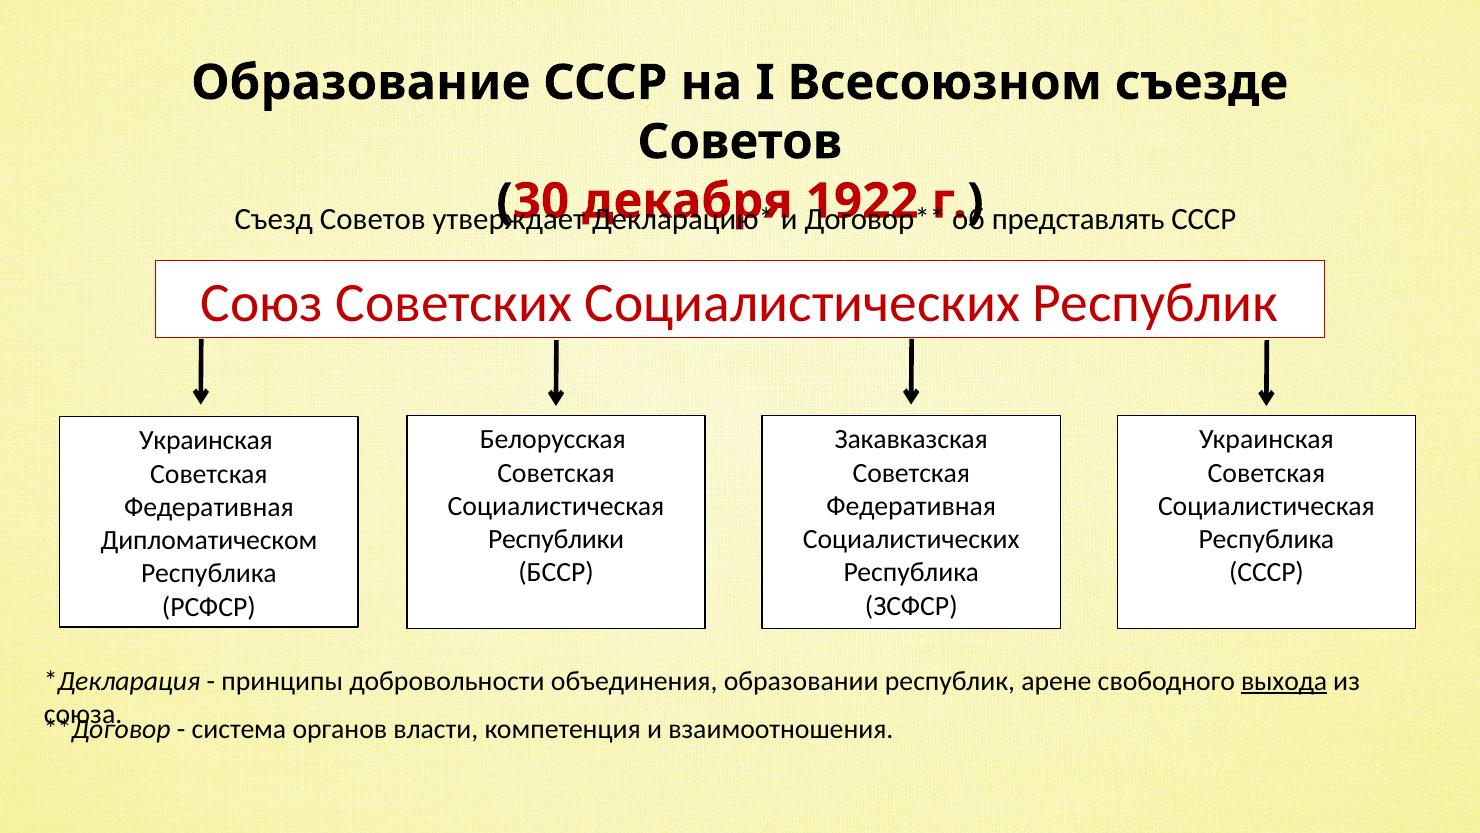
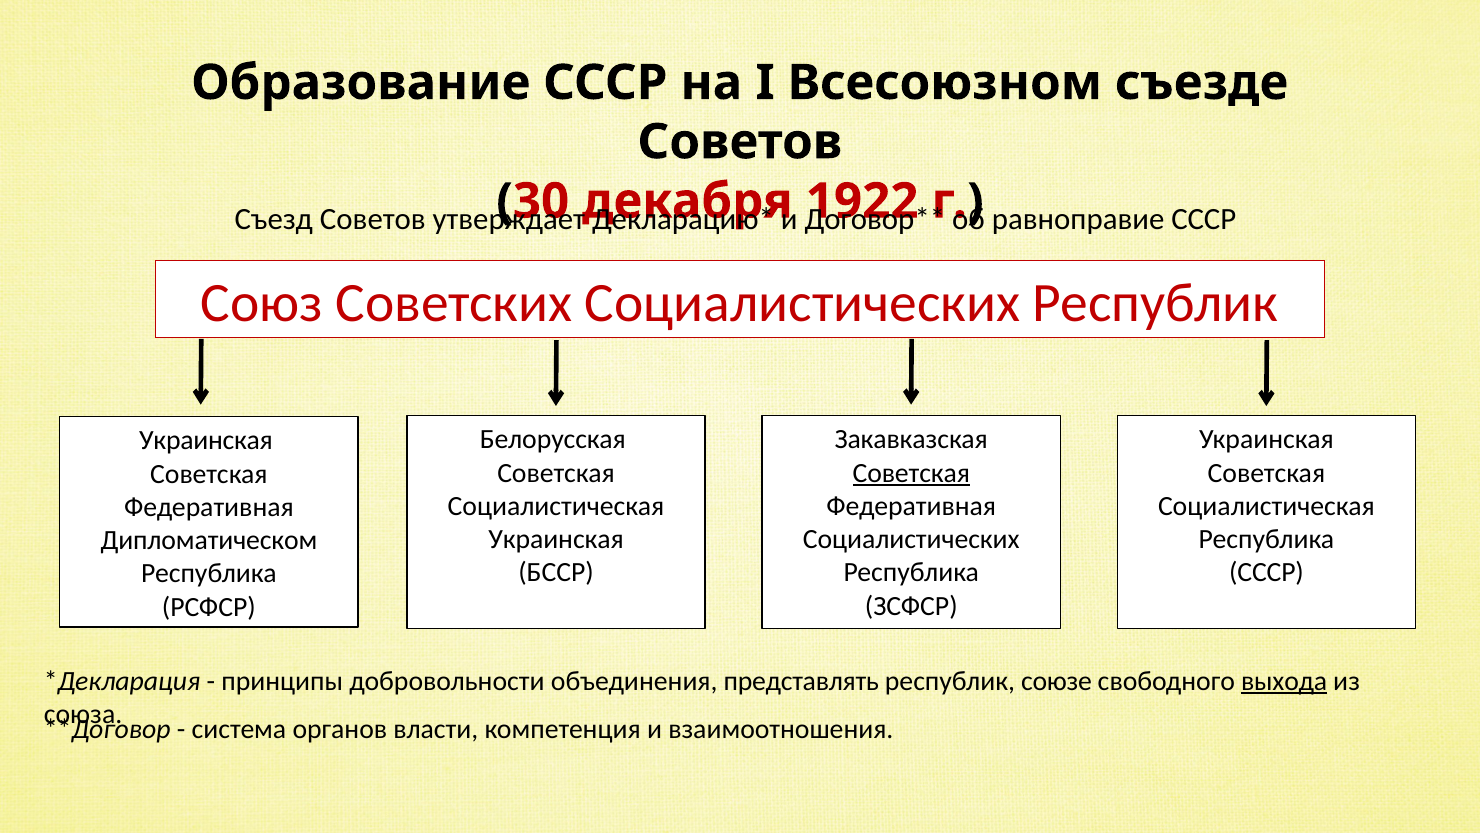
представлять: представлять -> равноправие
Советская at (911, 473) underline: none -> present
Республики at (556, 539): Республики -> Украинская
образовании: образовании -> представлять
арене: арене -> союзе
